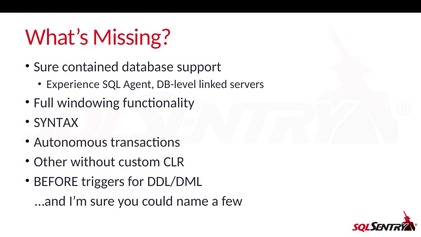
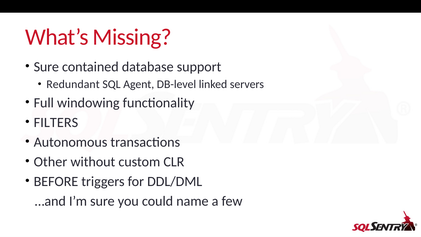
Experience: Experience -> Redundant
SYNTAX: SYNTAX -> FILTERS
